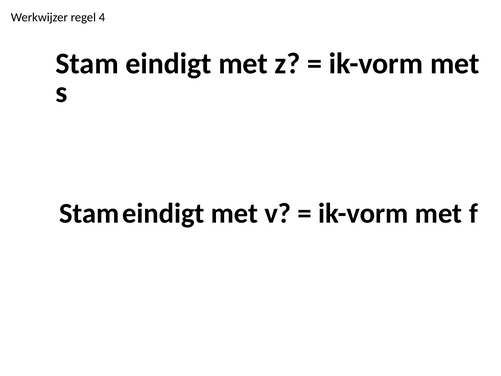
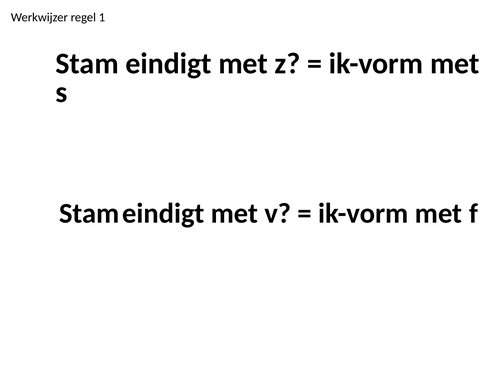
4: 4 -> 1
